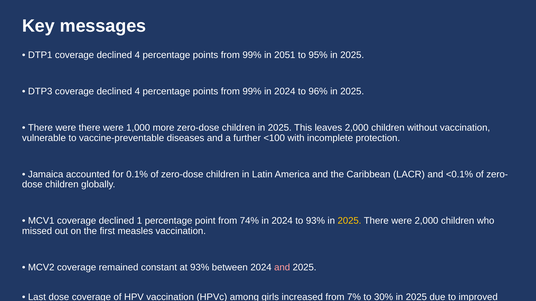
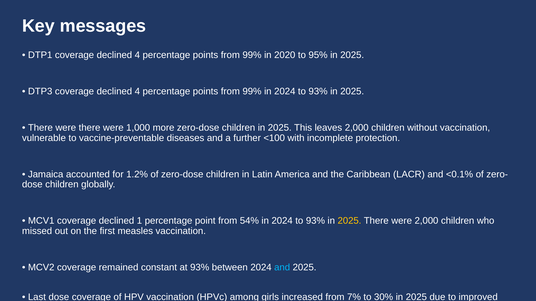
2051: 2051 -> 2020
96% at (318, 92): 96% -> 93%
0.1%: 0.1% -> 1.2%
74%: 74% -> 54%
and at (282, 268) colour: pink -> light blue
